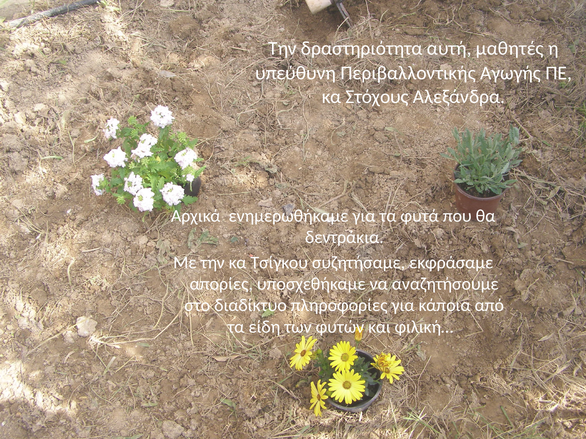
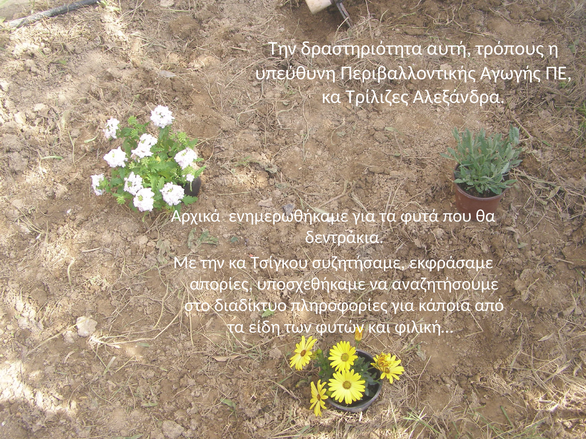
μαθητές: μαθητές -> τρόπους
Στόχους: Στόχους -> Τρίλιζες
